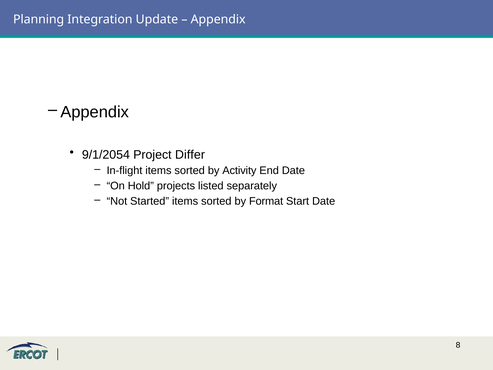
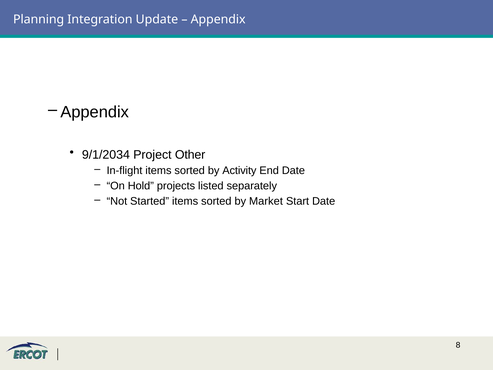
9/1/2054: 9/1/2054 -> 9/1/2034
Differ: Differ -> Other
Format: Format -> Market
